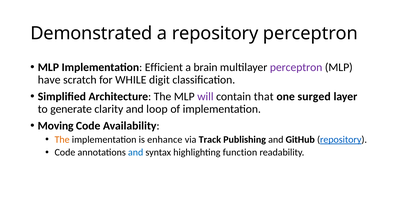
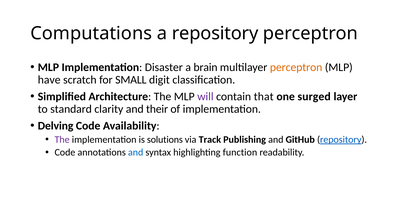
Demonstrated: Demonstrated -> Computations
Efficient: Efficient -> Disaster
perceptron at (296, 67) colour: purple -> orange
WHILE: WHILE -> SMALL
generate: generate -> standard
loop: loop -> their
Moving: Moving -> Delving
The at (62, 139) colour: orange -> purple
enhance: enhance -> solutions
